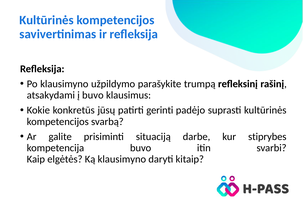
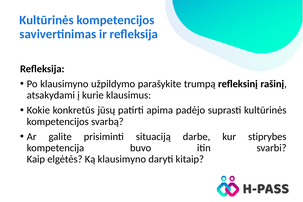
į buvo: buvo -> kurie
gerinti: gerinti -> apima
